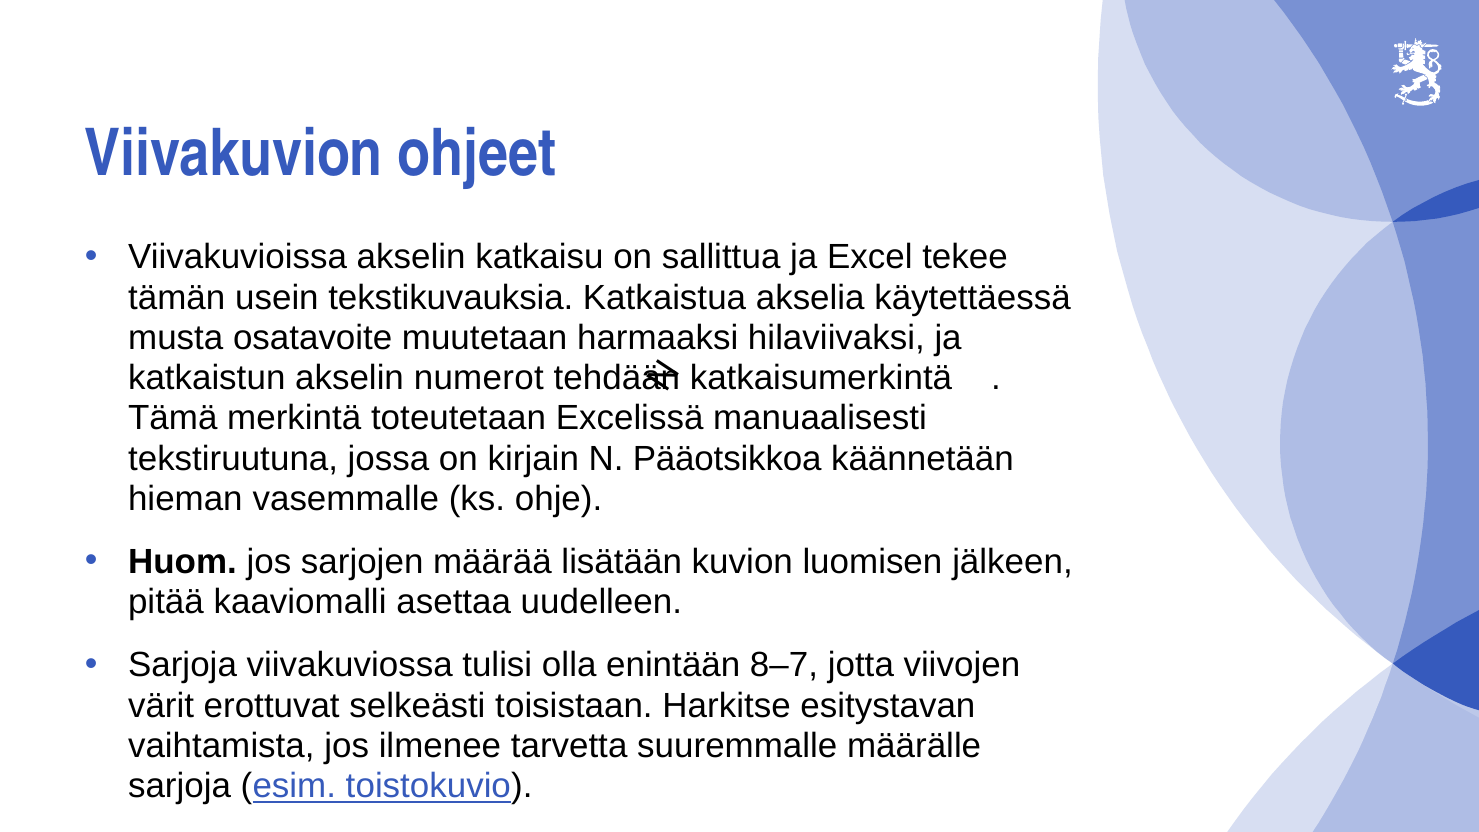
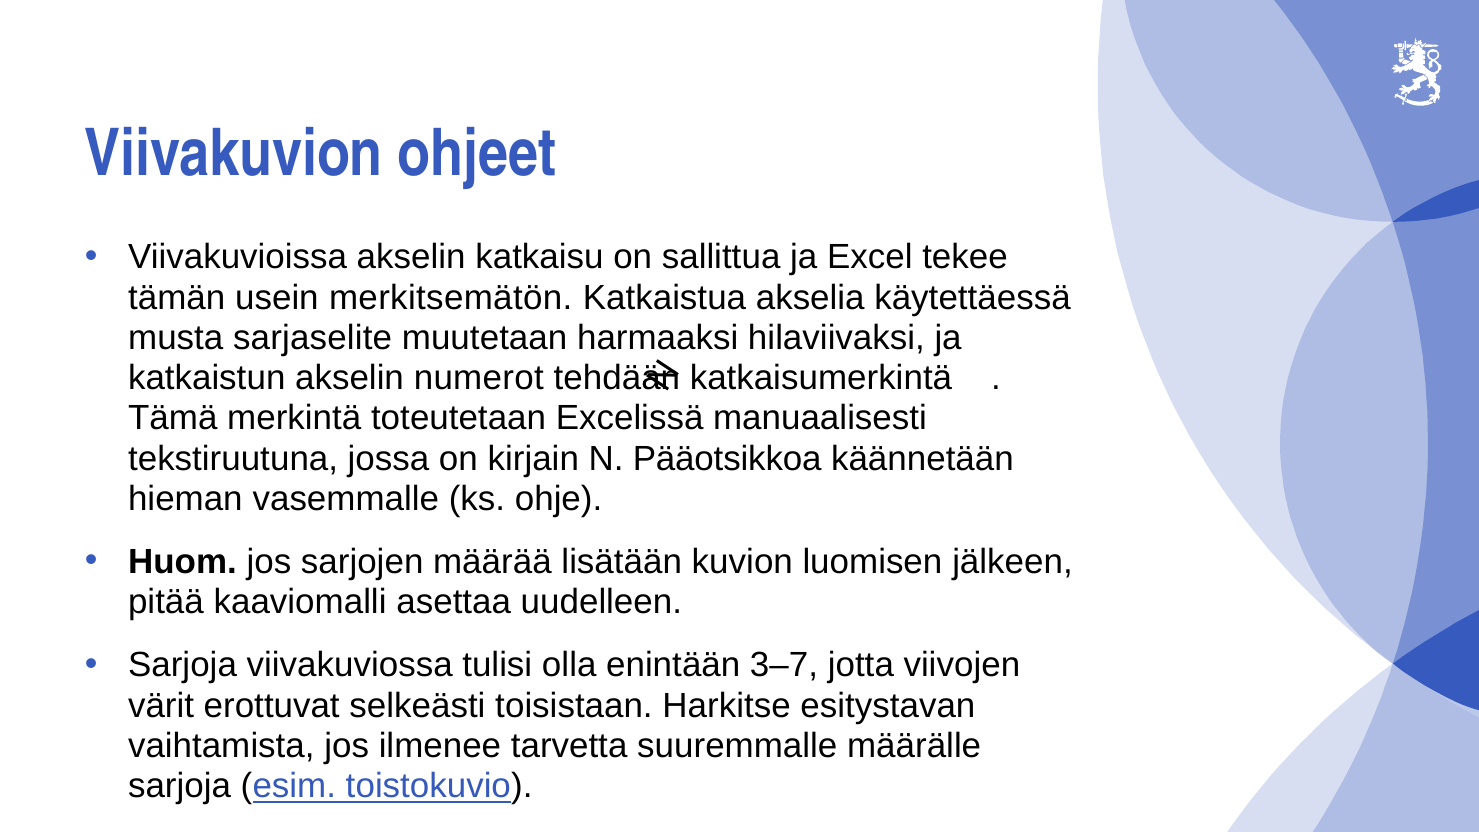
tekstikuvauksia: tekstikuvauksia -> merkitsemätön
osatavoite: osatavoite -> sarjaselite
8–7: 8–7 -> 3–7
